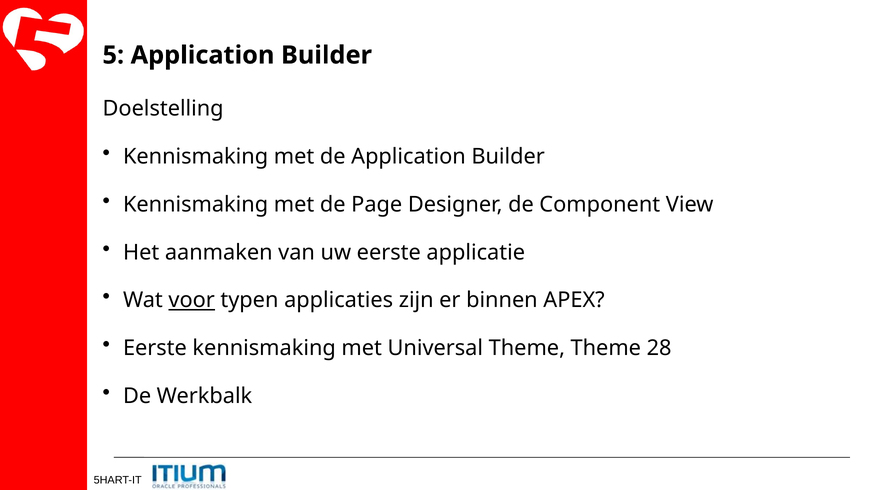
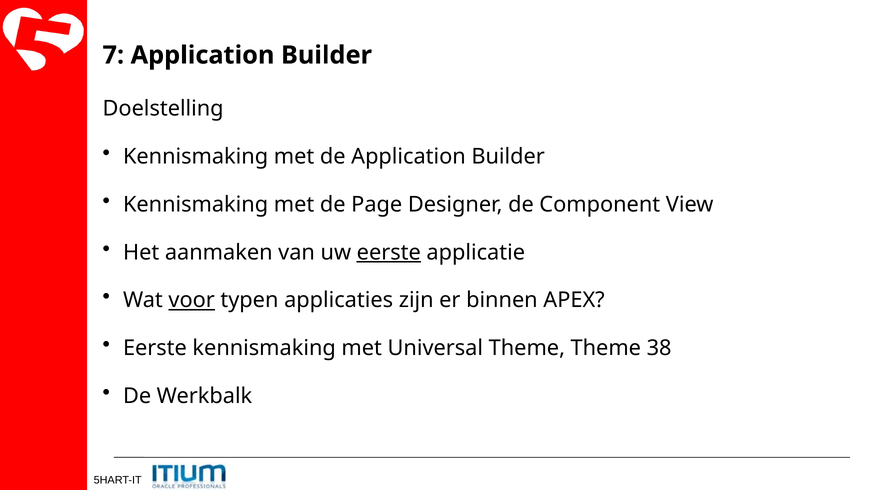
5: 5 -> 7
eerste at (389, 252) underline: none -> present
28: 28 -> 38
